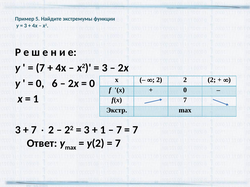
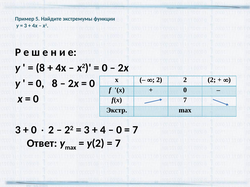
7 at (40, 68): 7 -> 8
3 at (105, 68): 3 -> 0
0 6: 6 -> 8
1 at (36, 99): 1 -> 0
7 at (34, 130): 7 -> 0
1 at (103, 130): 1 -> 4
7 at (119, 130): 7 -> 0
